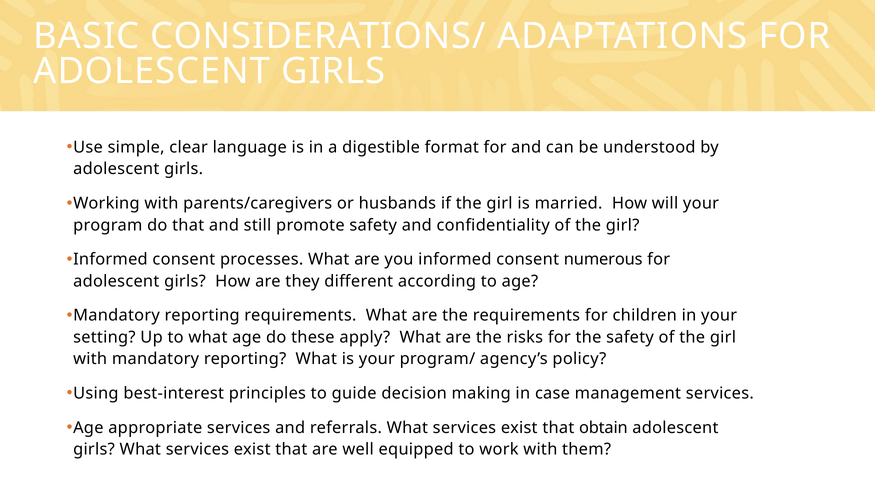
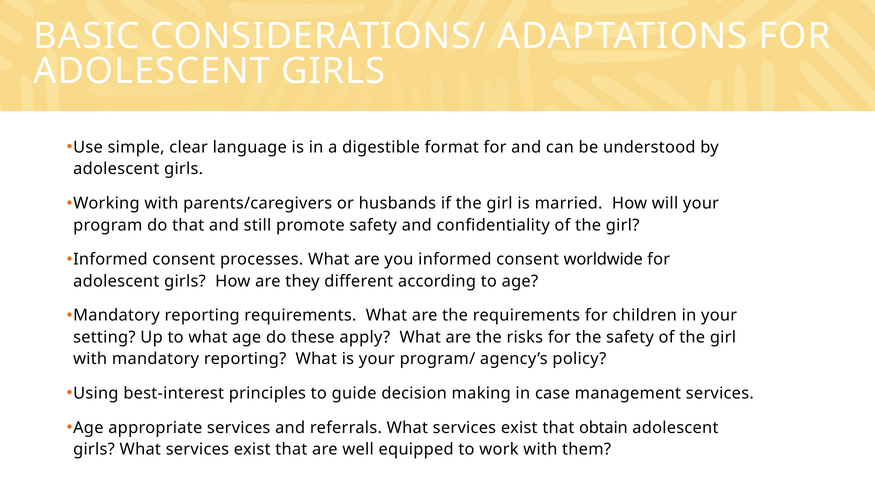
numerous: numerous -> worldwide
